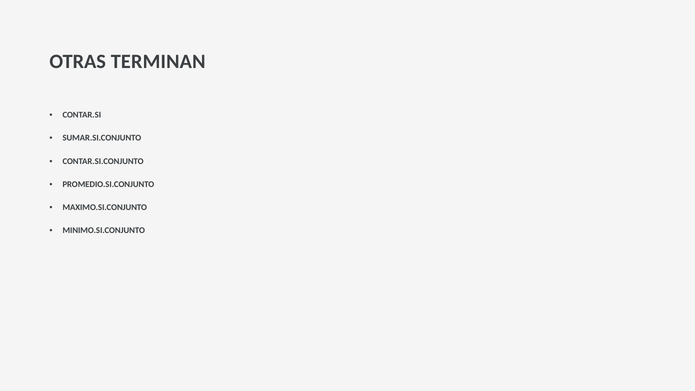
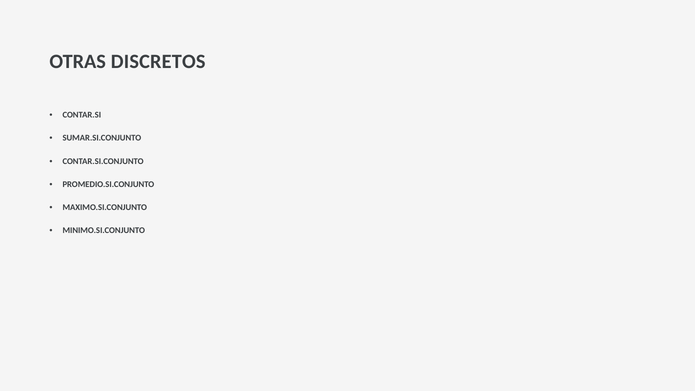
TERMINAN: TERMINAN -> DISCRETOS
